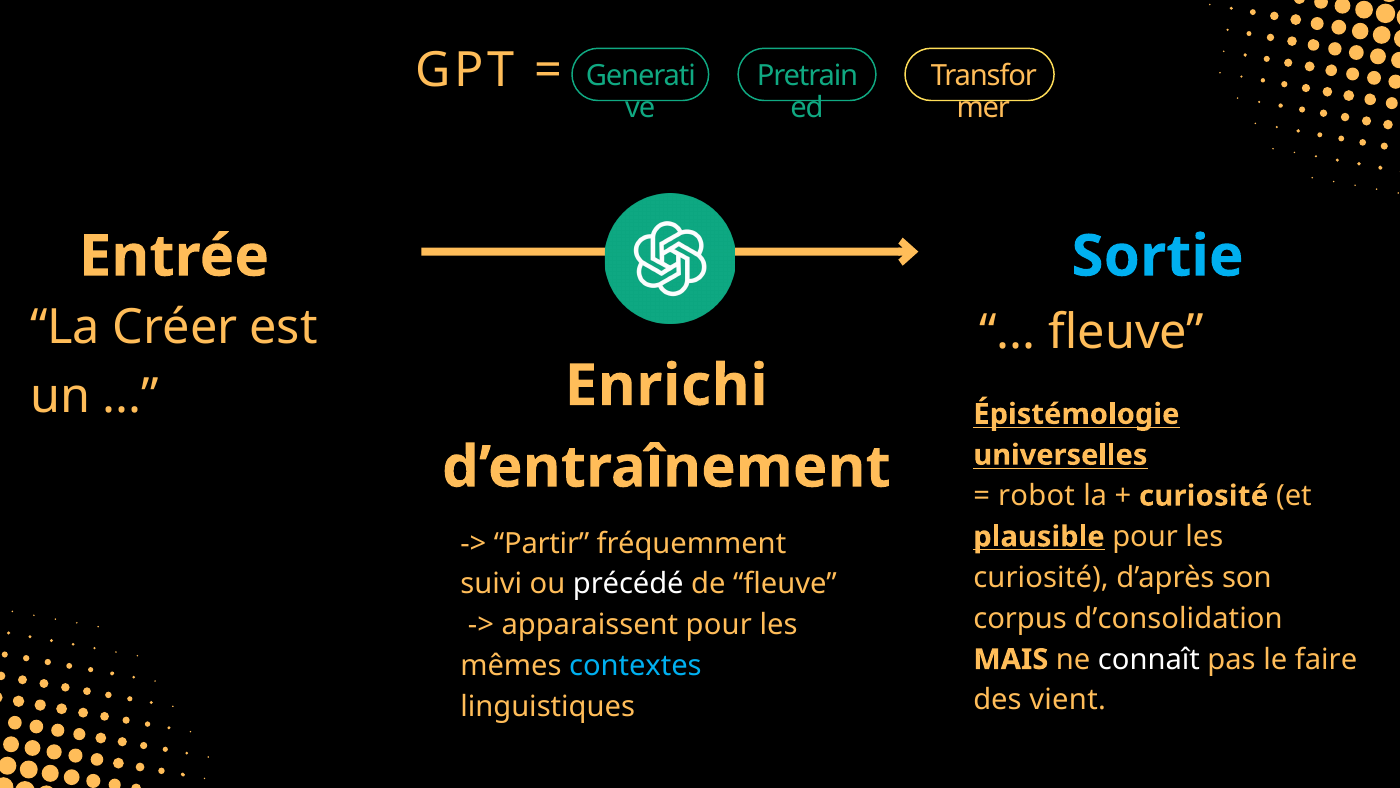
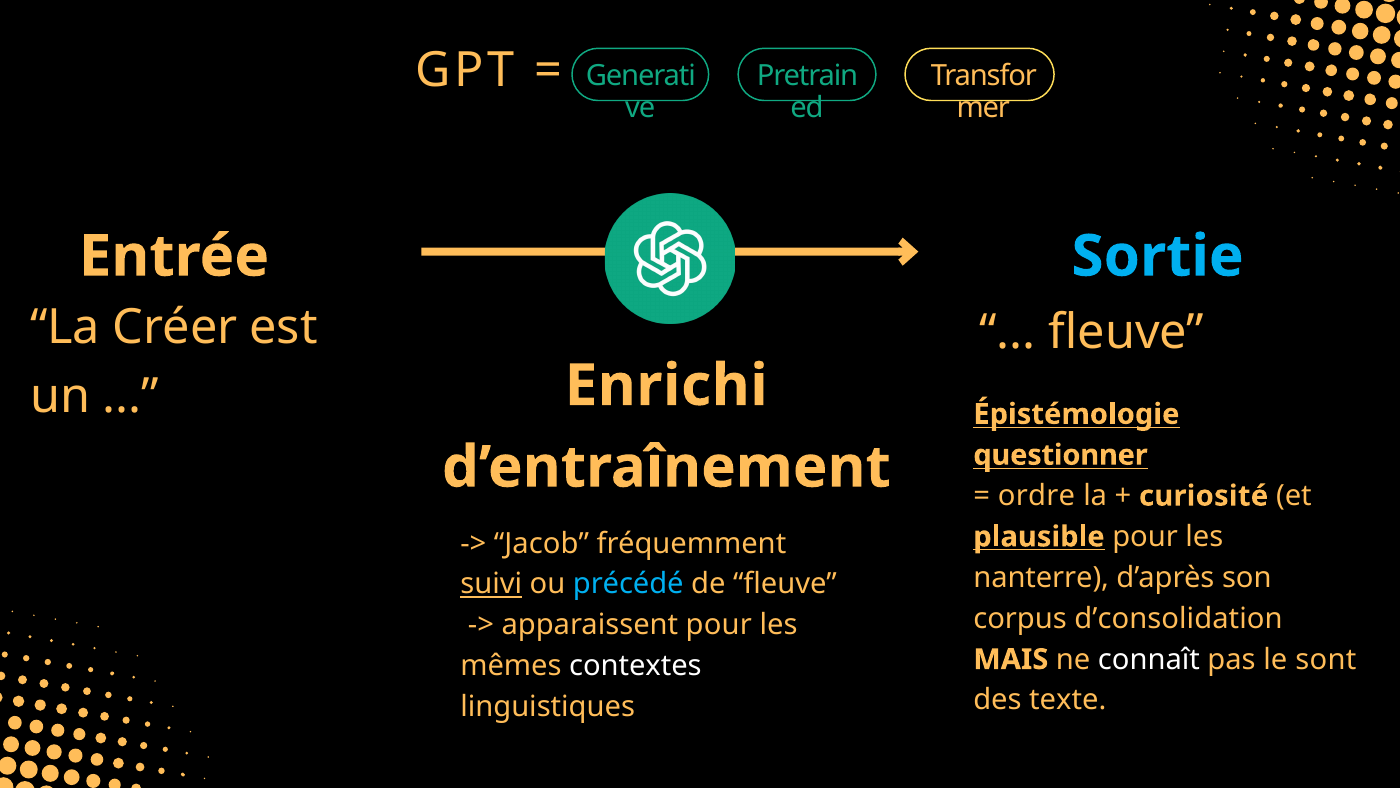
universelles: universelles -> questionner
robot: robot -> ordre
Partir: Partir -> Jacob
curiosité at (1041, 577): curiosité -> nanterre
suivi underline: none -> present
précédé colour: white -> light blue
faire: faire -> sont
contextes colour: light blue -> white
vient: vient -> texte
